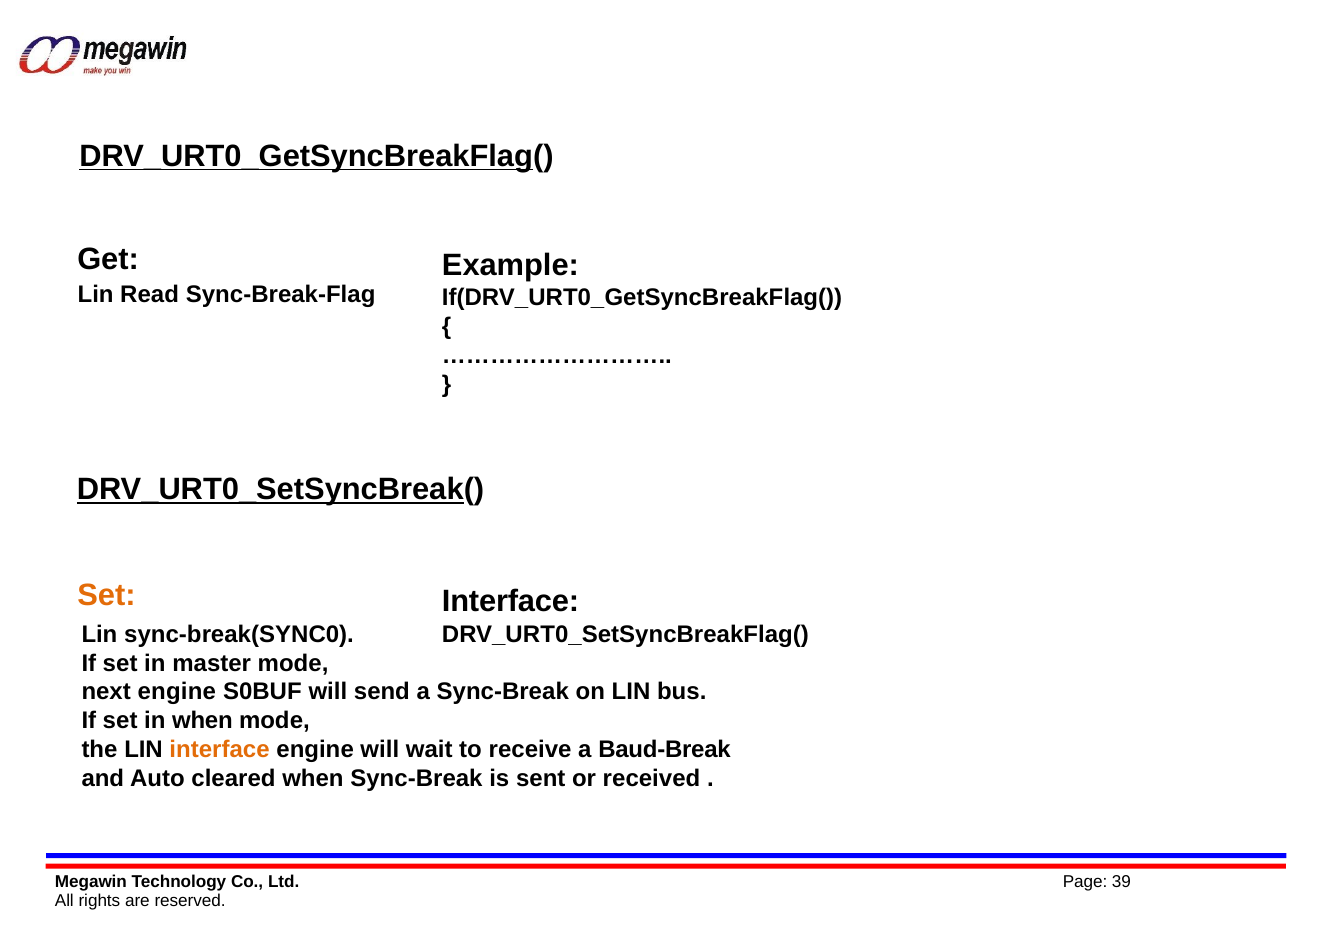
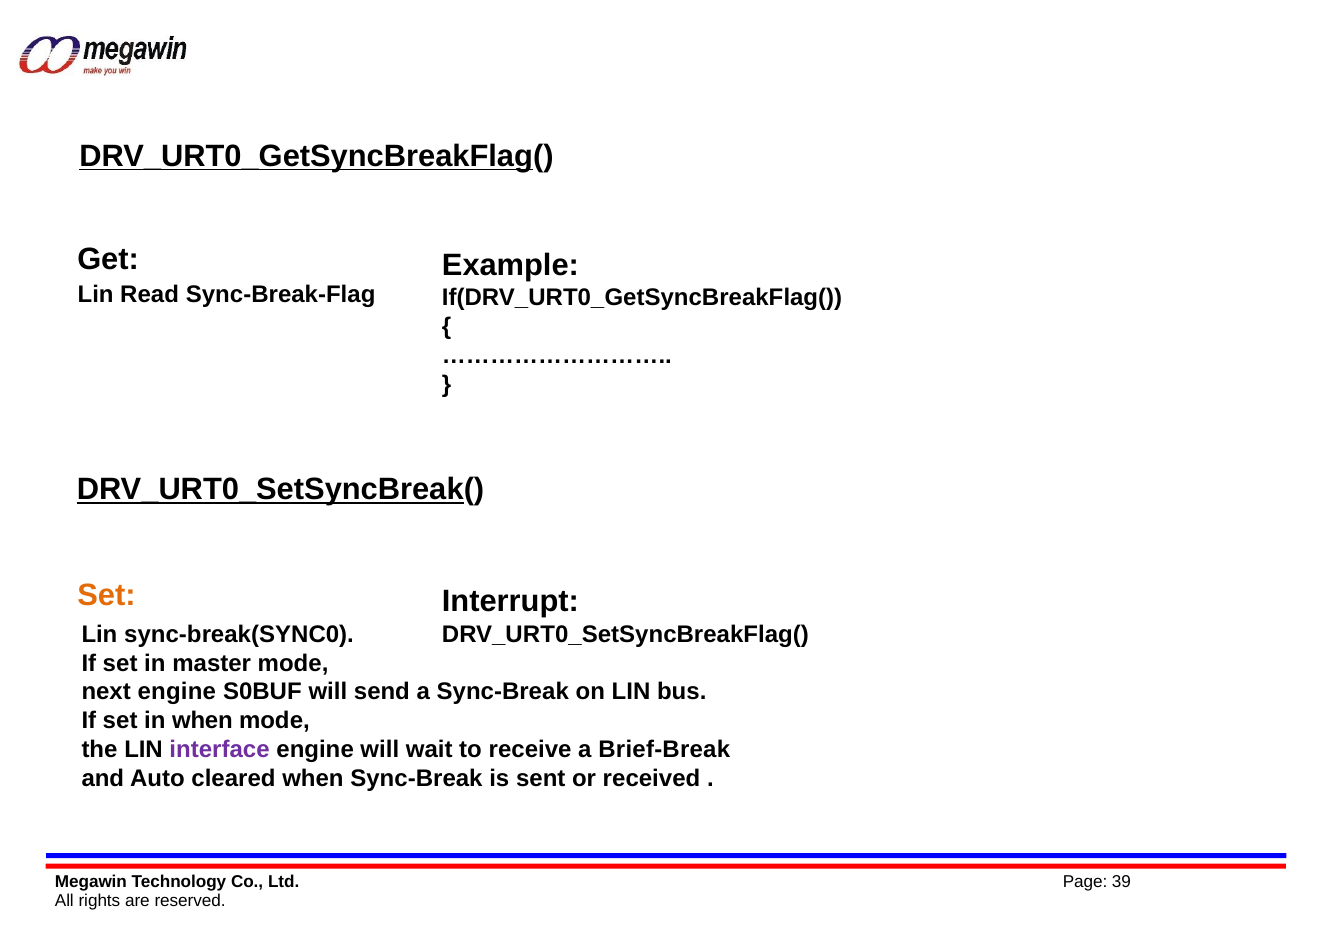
Interface at (511, 602): Interface -> Interrupt
interface at (220, 750) colour: orange -> purple
Baud-Break: Baud-Break -> Brief-Break
